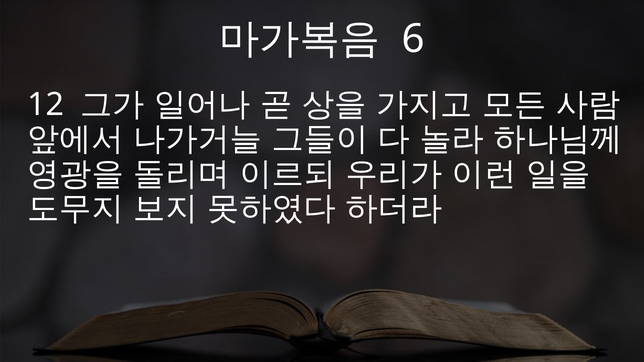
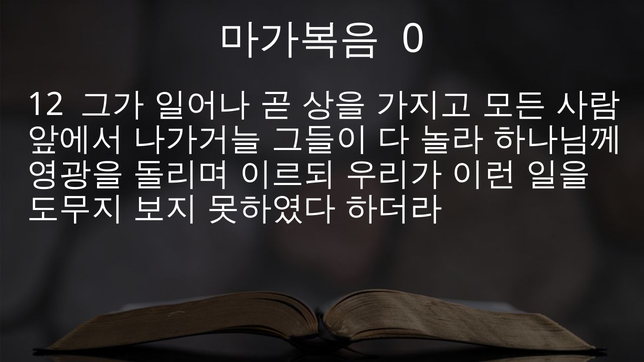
6: 6 -> 0
